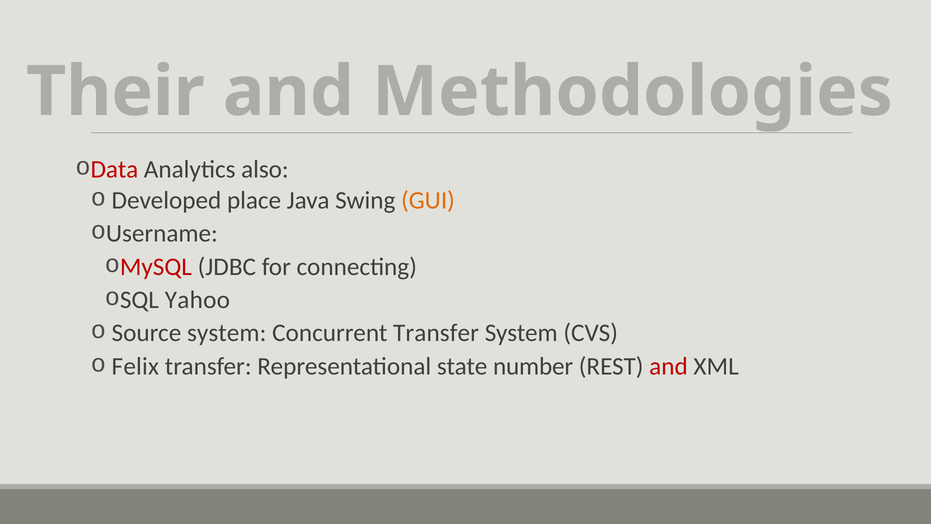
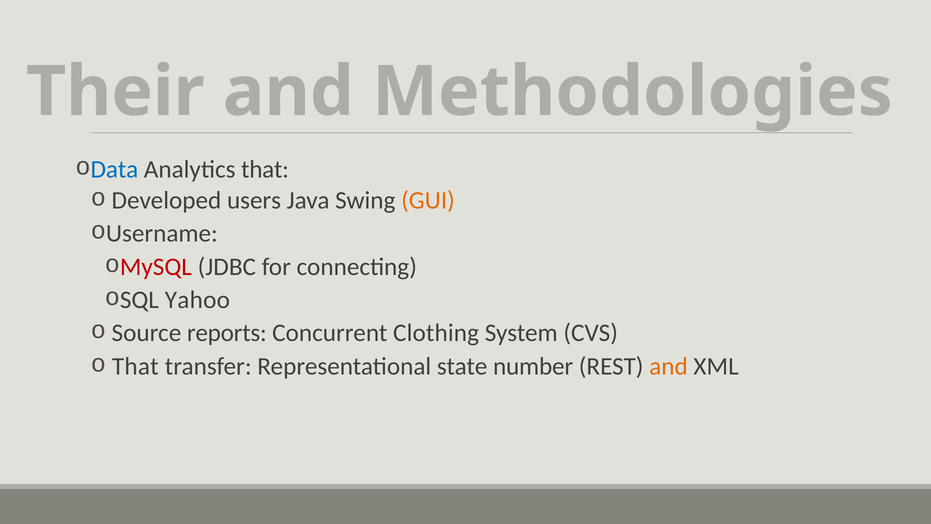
Data colour: red -> blue
Analytics also: also -> that
place: place -> users
Source system: system -> reports
Concurrent Transfer: Transfer -> Clothing
Felix at (135, 366): Felix -> That
and at (668, 366) colour: red -> orange
